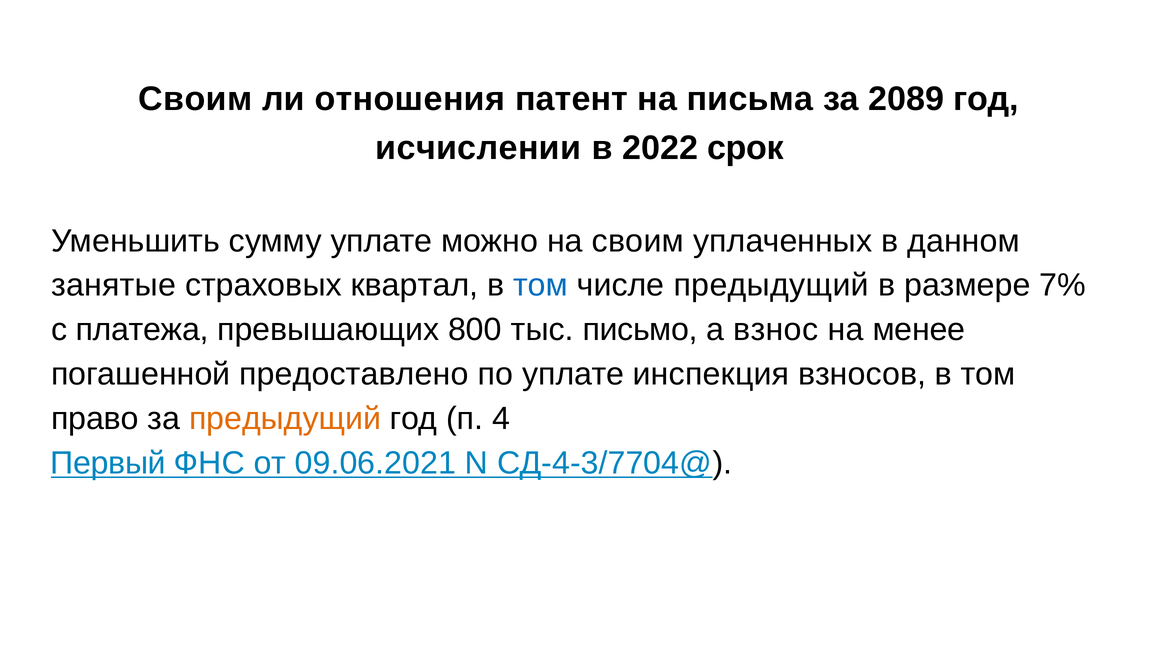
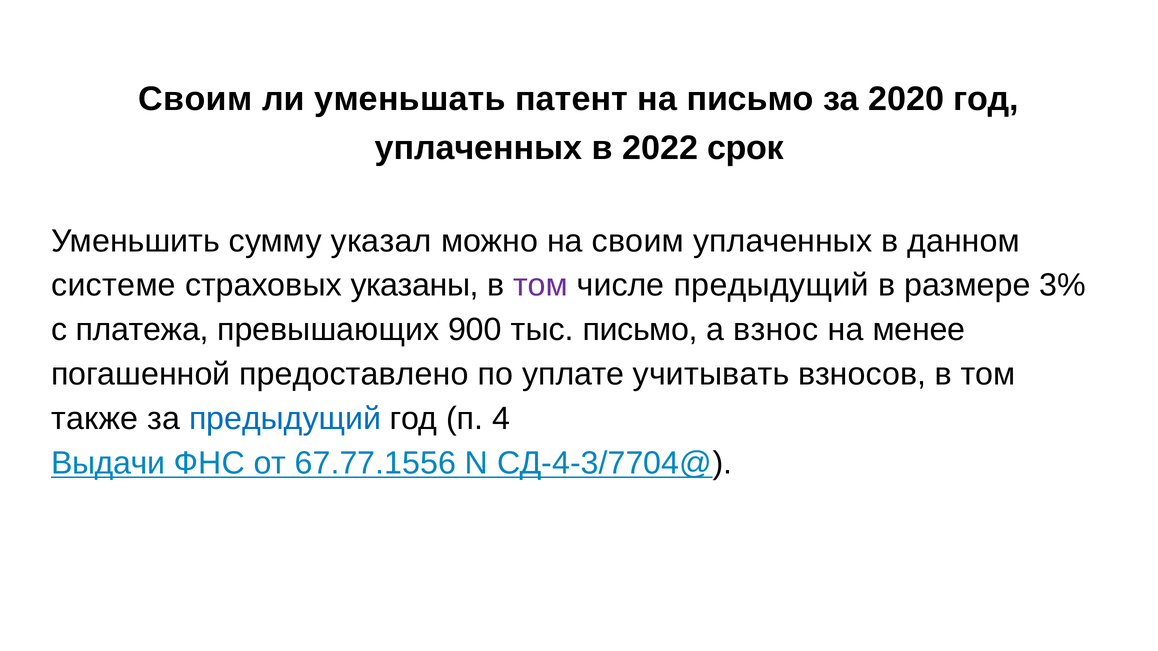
отношения: отношения -> уменьшать
на письма: письма -> письмо
2089: 2089 -> 2020
исчислении at (478, 148): исчислении -> уплаченных
сумму уплате: уплате -> указал
занятые: занятые -> системе
квартал: квартал -> указаны
том at (541, 286) colour: blue -> purple
7%: 7% -> 3%
800: 800 -> 900
инспекция: инспекция -> учитывать
право: право -> также
предыдущий at (285, 419) colour: orange -> blue
Первый: Первый -> Выдачи
09.06.2021: 09.06.2021 -> 67.77.1556
